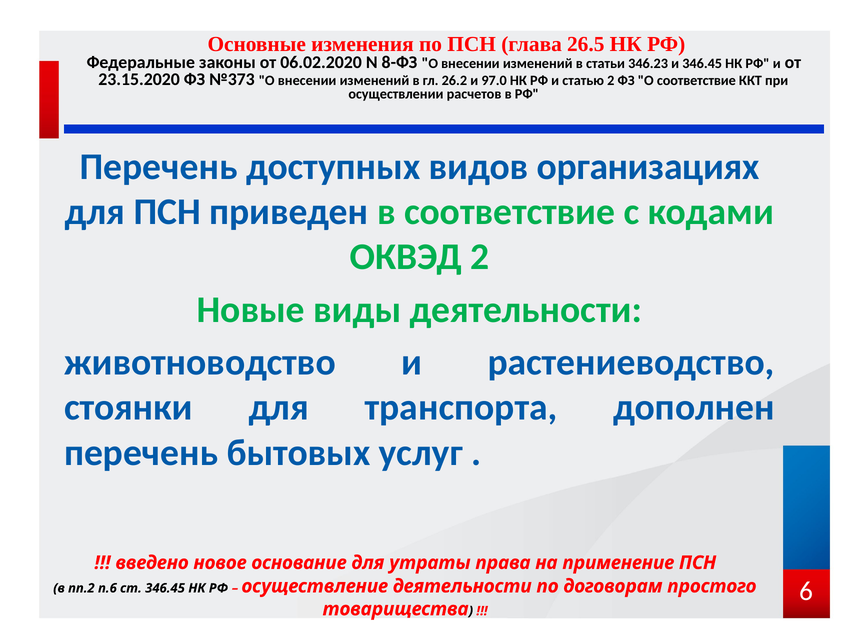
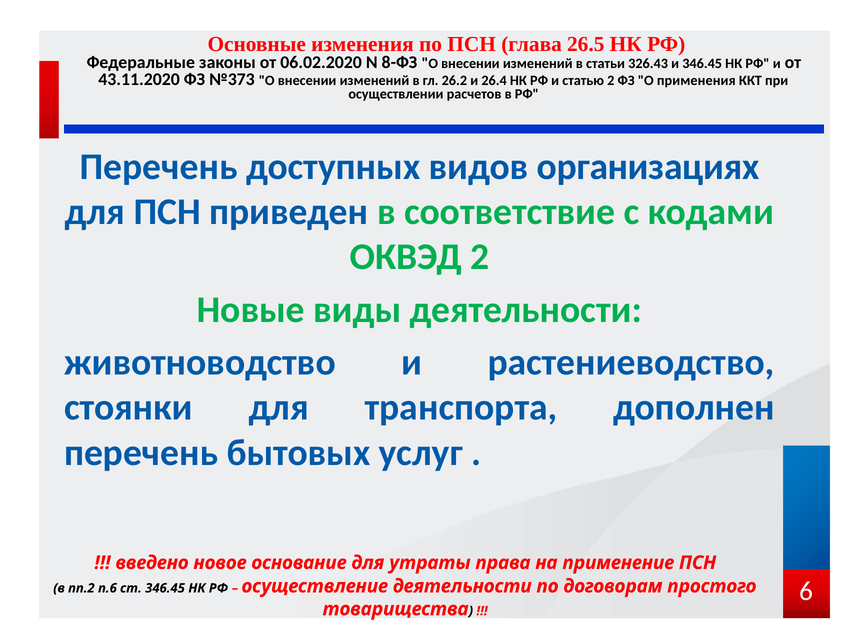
346.23: 346.23 -> 326.43
23.15.2020: 23.15.2020 -> 43.11.2020
97.0: 97.0 -> 26.4
О соответствие: соответствие -> применения
